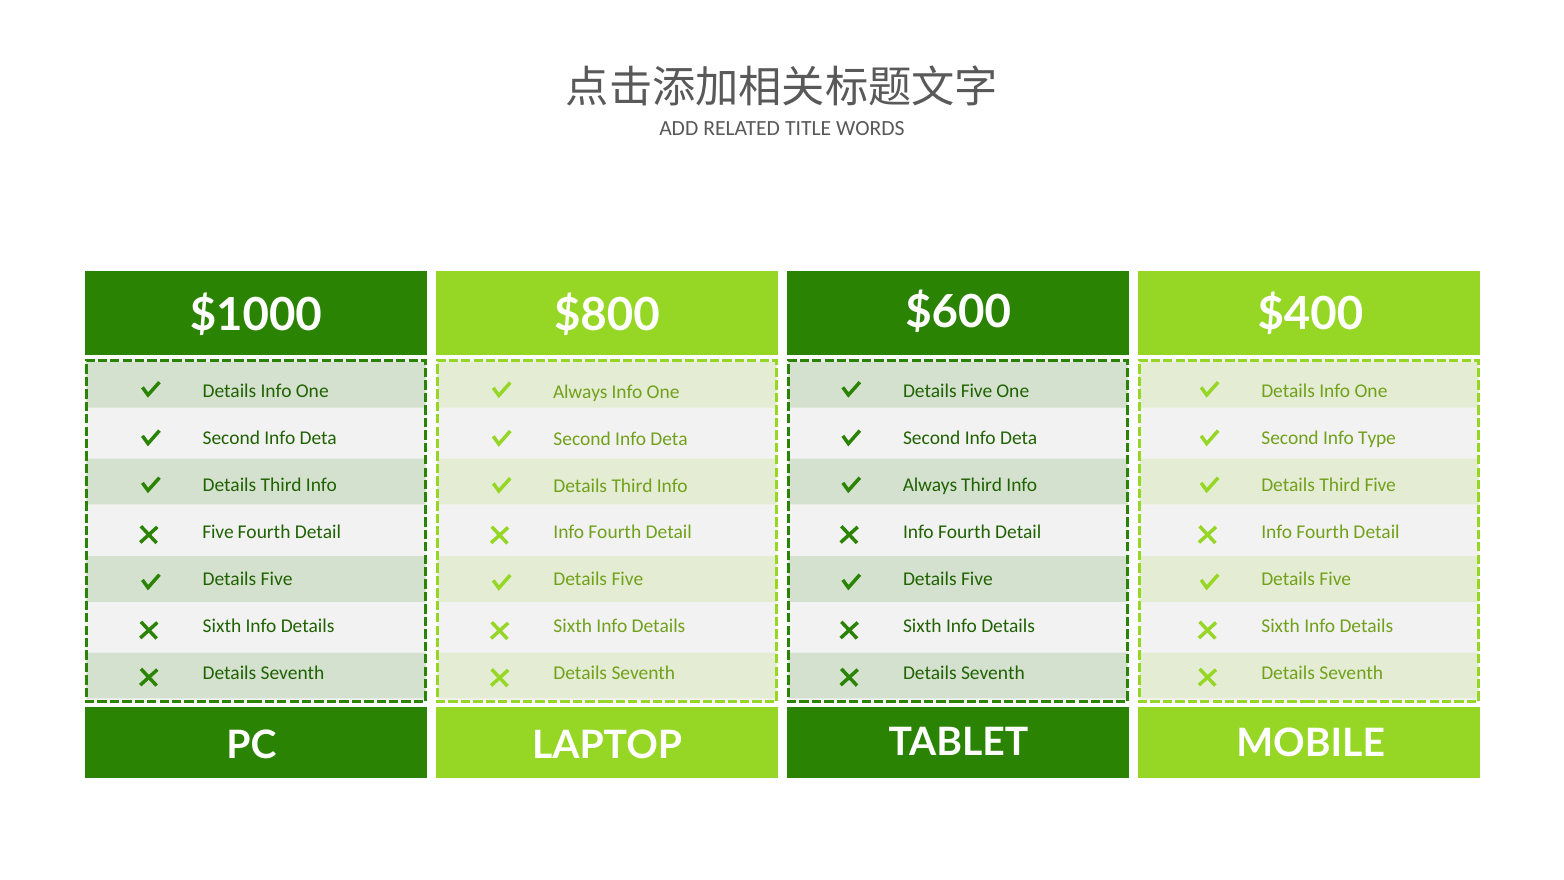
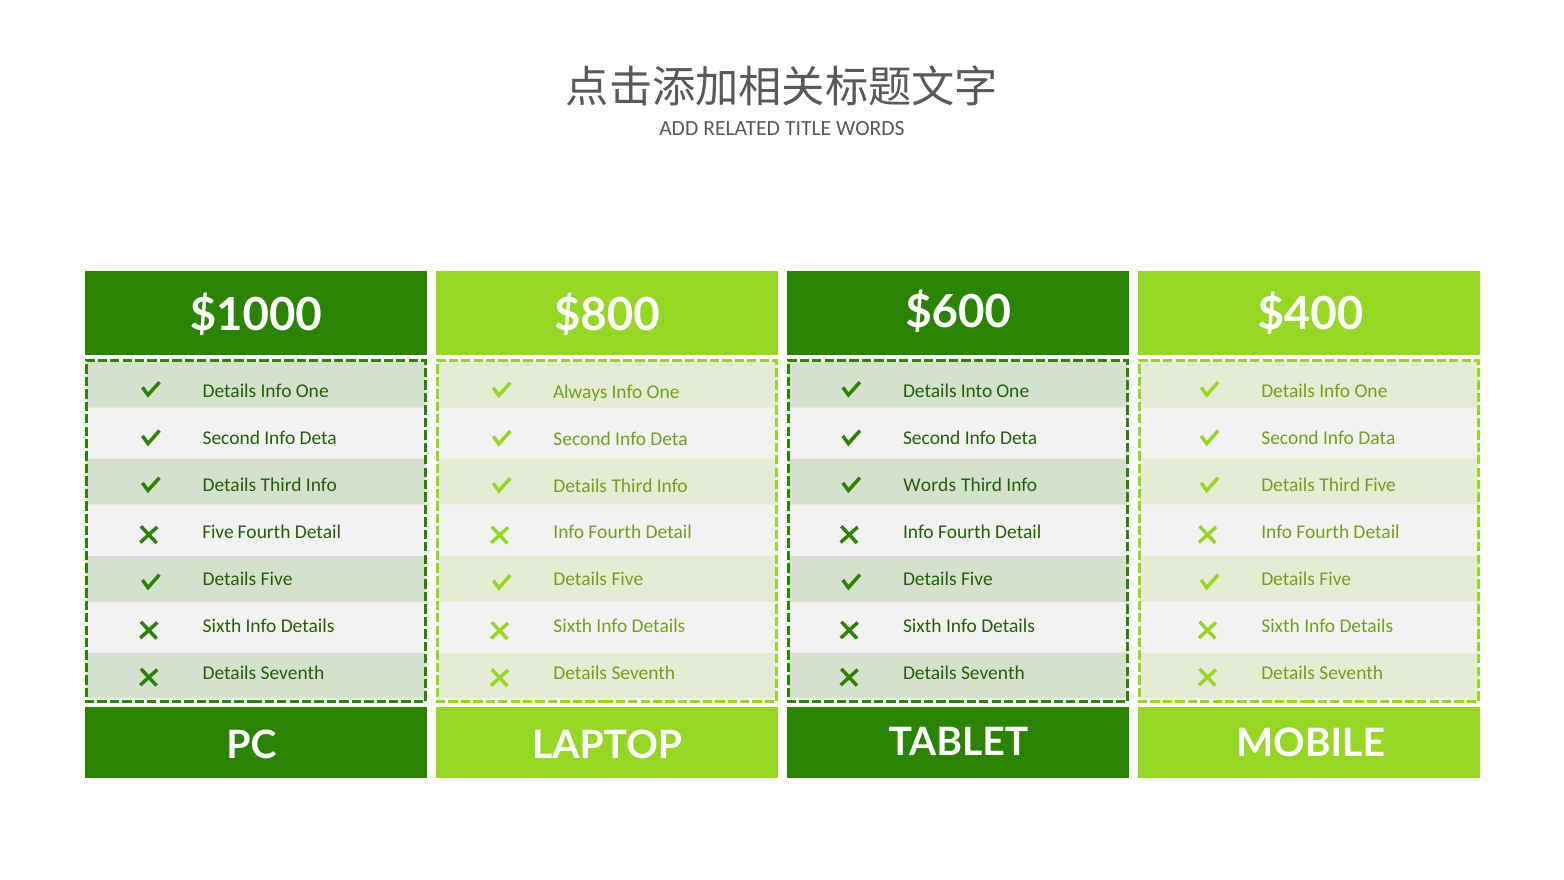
Five at (977, 391): Five -> Into
Type: Type -> Data
Always at (930, 485): Always -> Words
